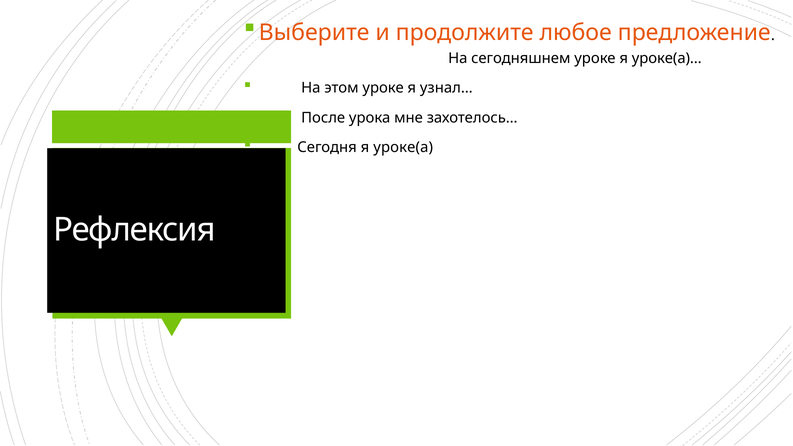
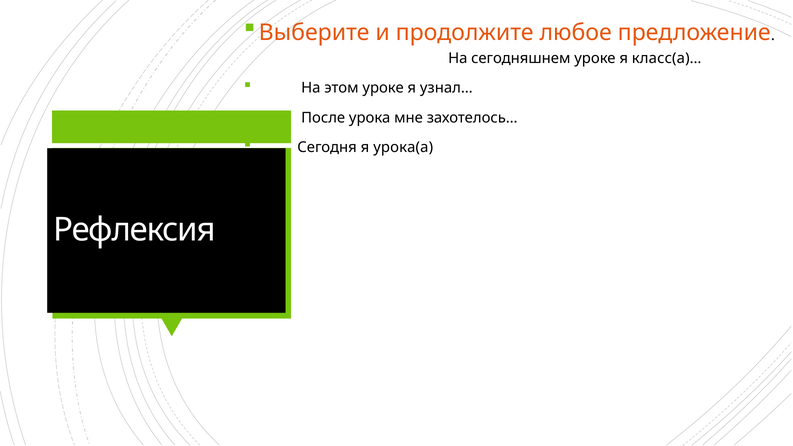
уроке(а)…: уроке(а)… -> класс(а)…
уроке(а: уроке(а -> урока(а
